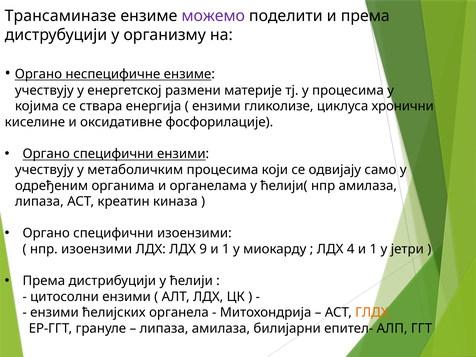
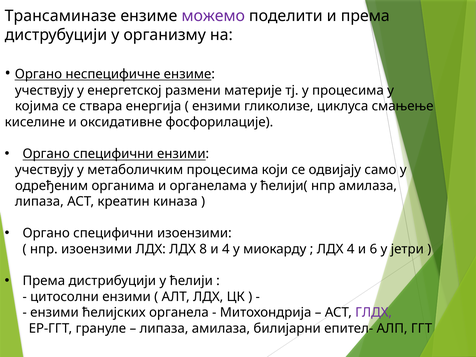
хронични: хронични -> смањење
9: 9 -> 8
1 at (226, 249): 1 -> 4
4 и 1: 1 -> 6
ГЛДХ colour: orange -> purple
